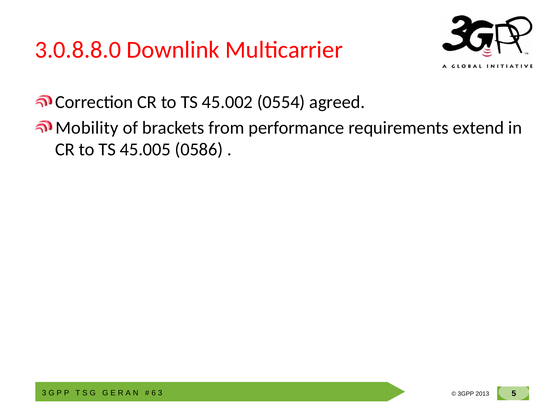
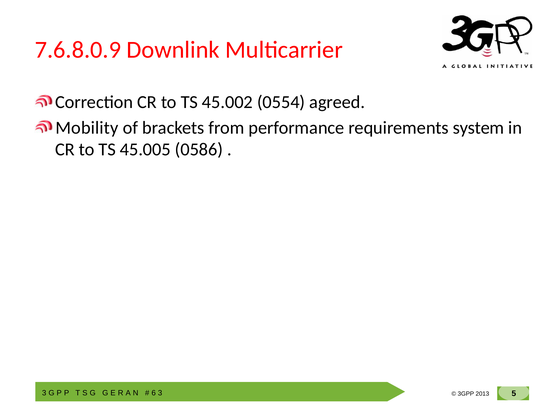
3.0.8.8.0: 3.0.8.8.0 -> 7.6.8.0.9
extend: extend -> system
